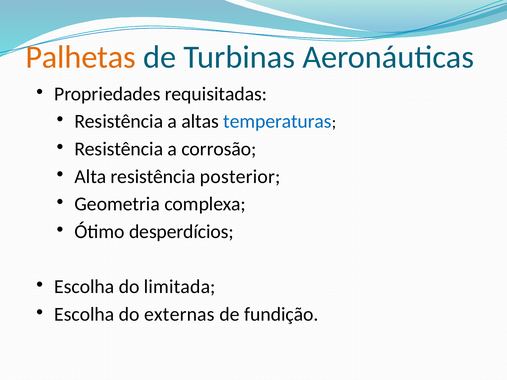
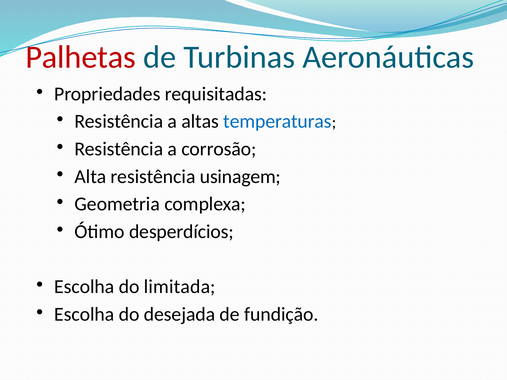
Palhetas colour: orange -> red
posterior: posterior -> usinagem
externas: externas -> desejada
